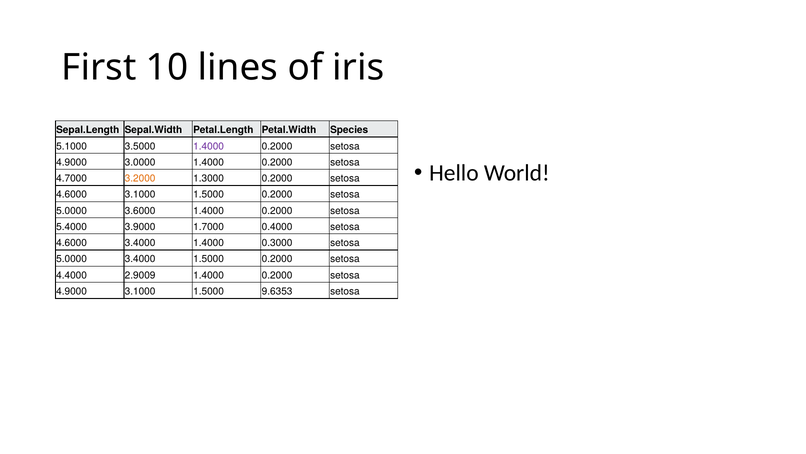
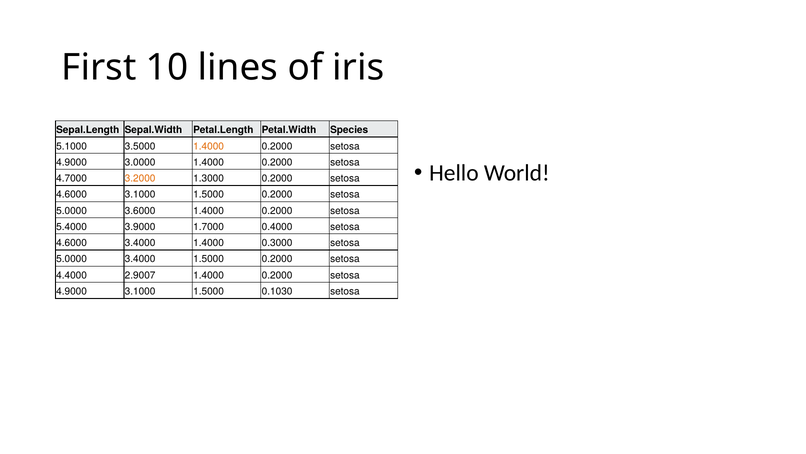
1.4000 at (209, 146) colour: purple -> orange
2.9009: 2.9009 -> 2.9007
9.6353: 9.6353 -> 0.1030
